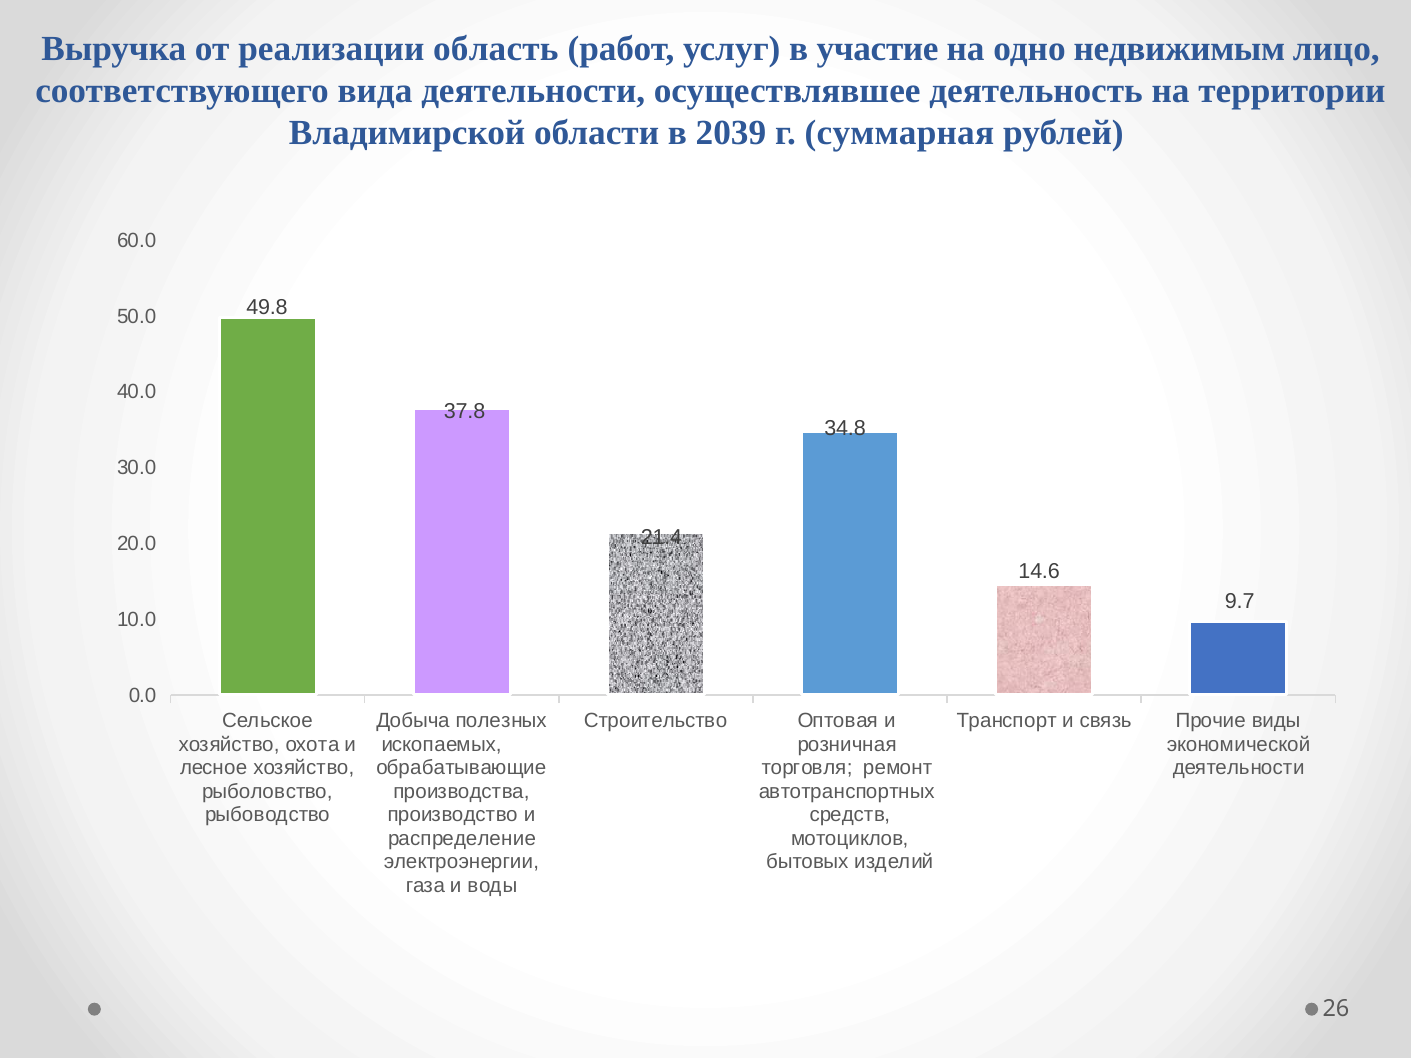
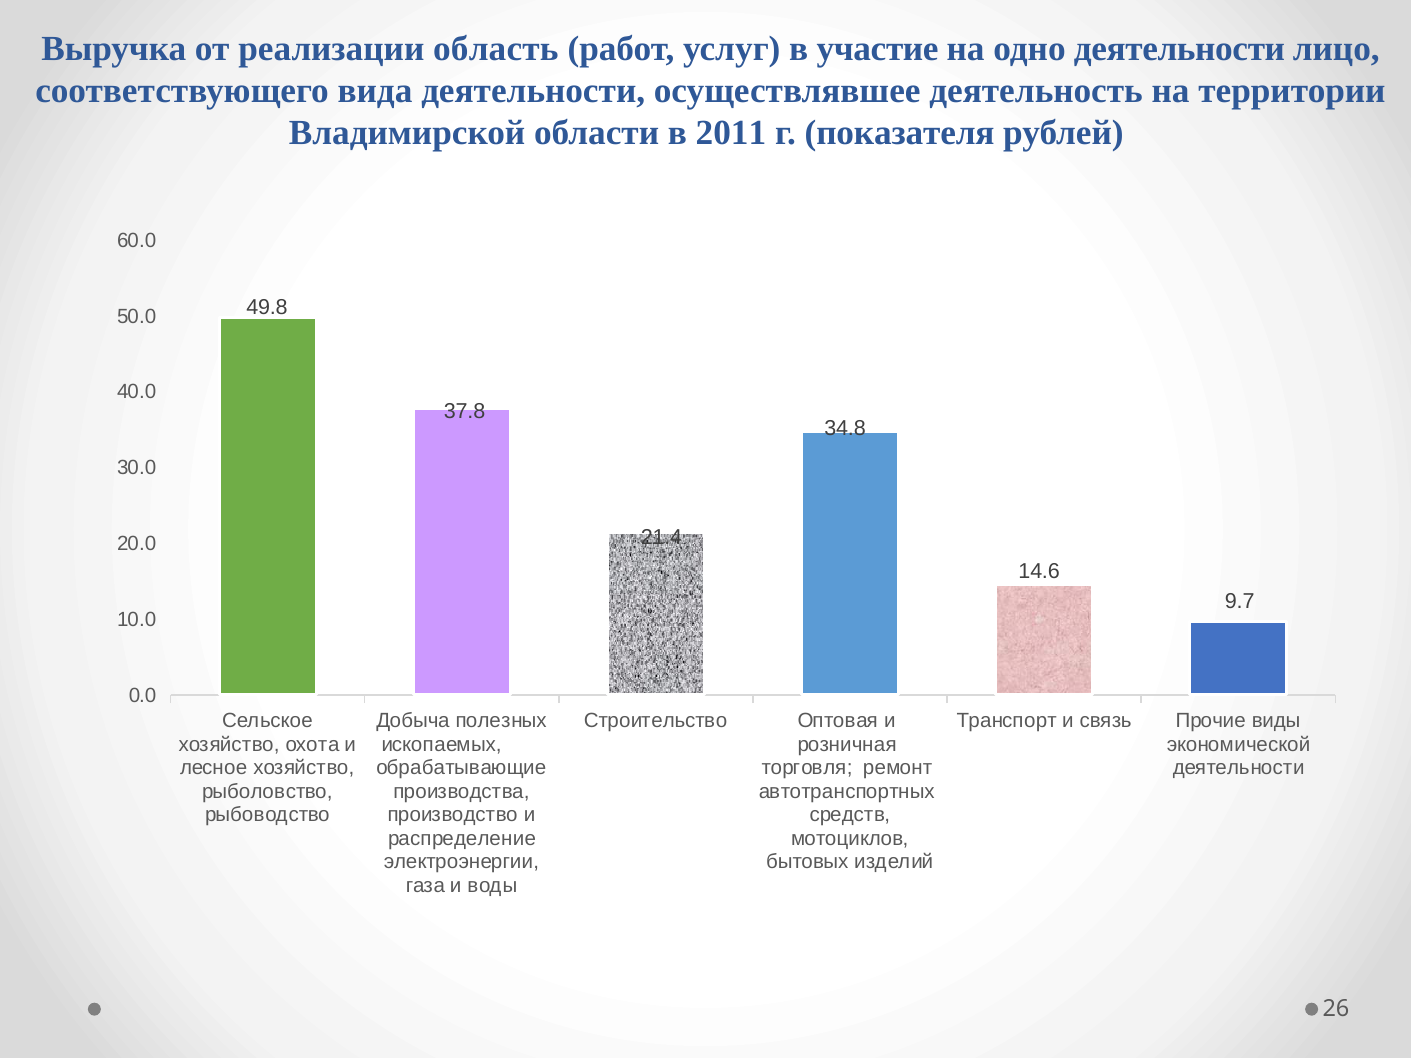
одно недвижимым: недвижимым -> деятельности
2039: 2039 -> 2011
суммарная: суммарная -> показателя
